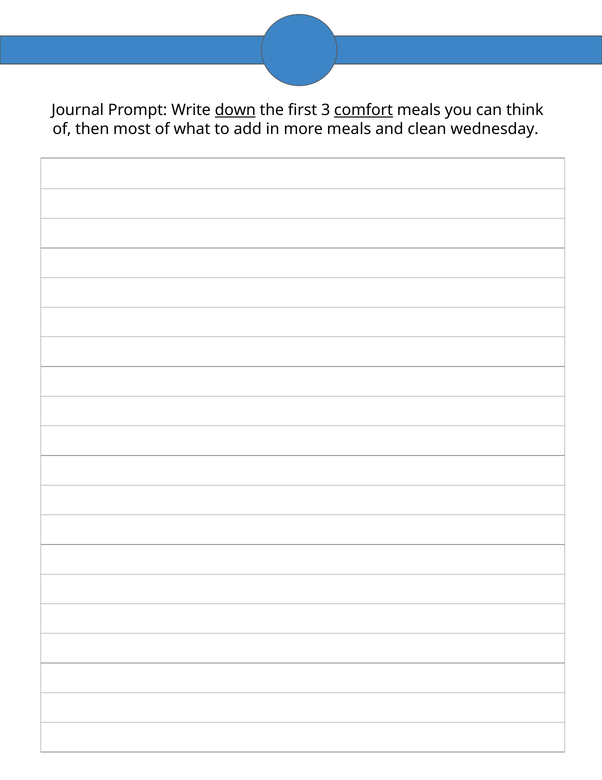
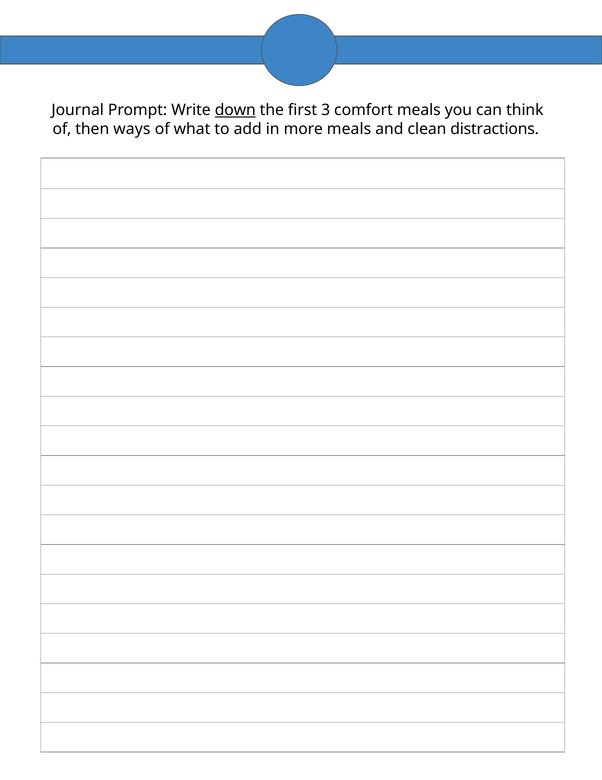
comfort underline: present -> none
most: most -> ways
wednesday: wednesday -> distractions
